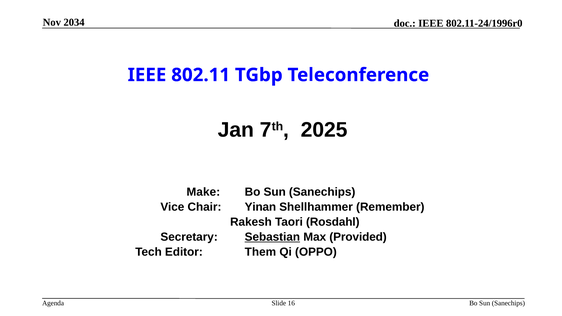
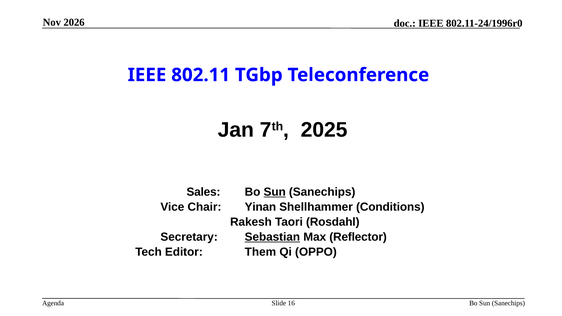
2034: 2034 -> 2026
Make: Make -> Sales
Sun at (275, 192) underline: none -> present
Remember: Remember -> Conditions
Provided: Provided -> Reflector
